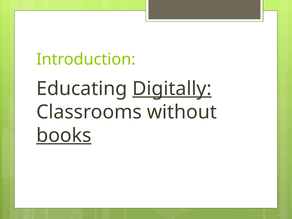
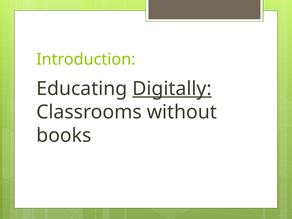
books underline: present -> none
